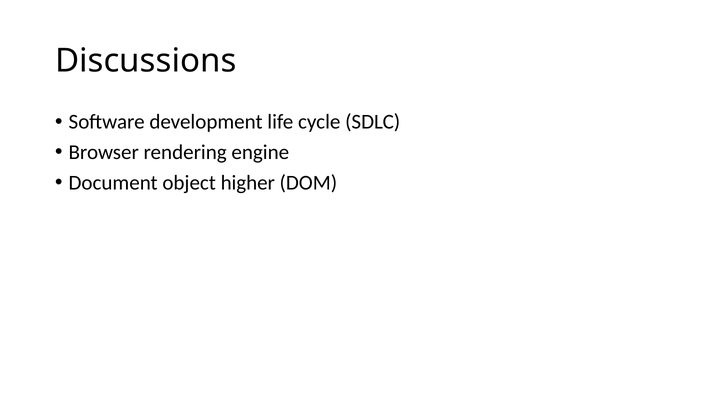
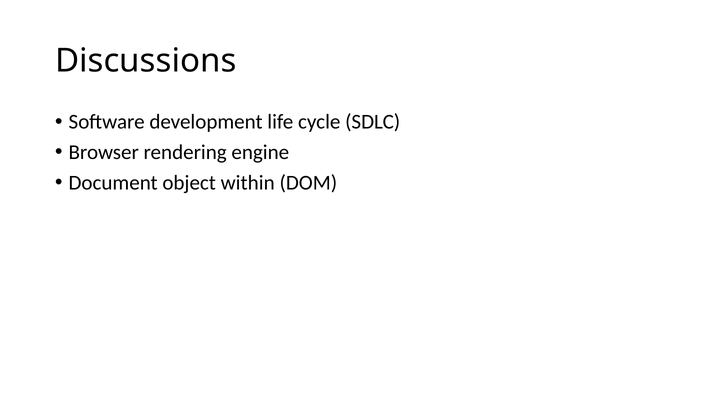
higher: higher -> within
